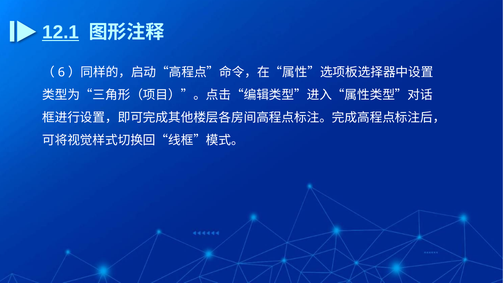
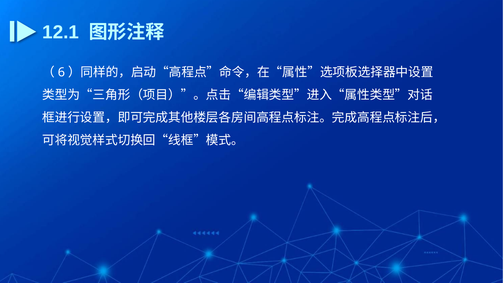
12.1 underline: present -> none
